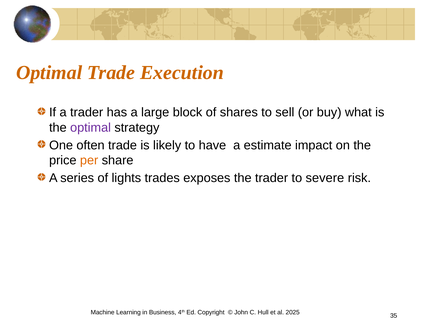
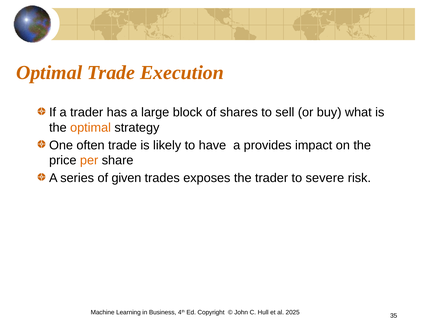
optimal at (91, 128) colour: purple -> orange
estimate: estimate -> provides
lights: lights -> given
